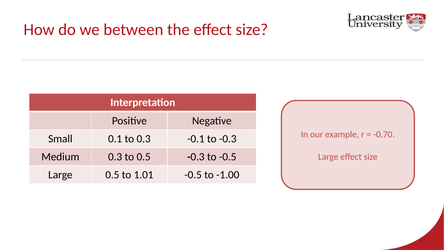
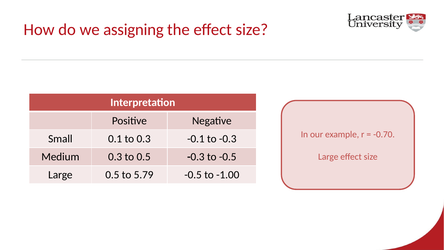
between: between -> assigning
1.01: 1.01 -> 5.79
